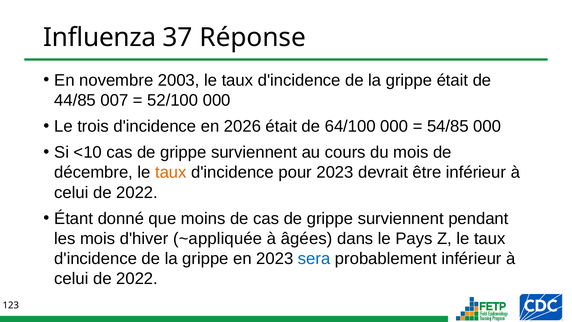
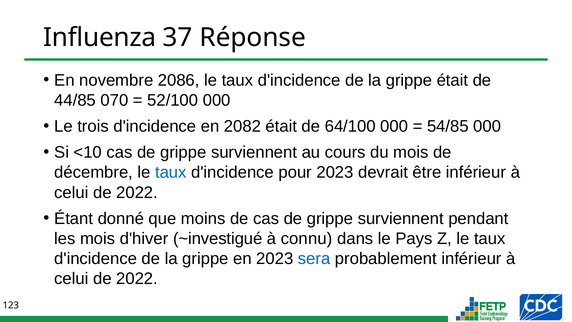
2003: 2003 -> 2086
007: 007 -> 070
2026: 2026 -> 2082
taux at (171, 172) colour: orange -> blue
~appliquée: ~appliquée -> ~investigué
âgées: âgées -> connu
